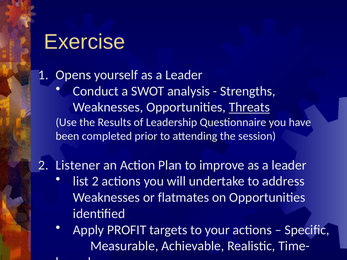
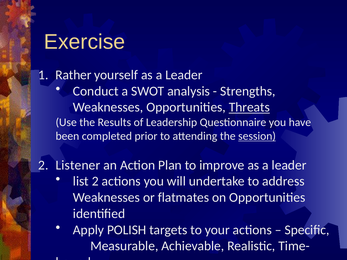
Opens: Opens -> Rather
session underline: none -> present
PROFIT: PROFIT -> POLISH
